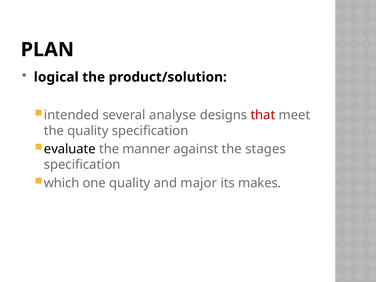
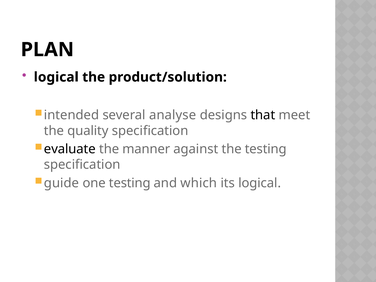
that colour: red -> black
the stages: stages -> testing
which: which -> guide
one quality: quality -> testing
major: major -> which
its makes: makes -> logical
